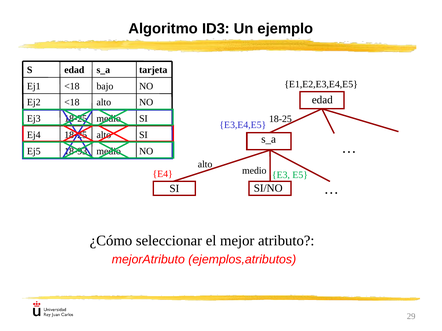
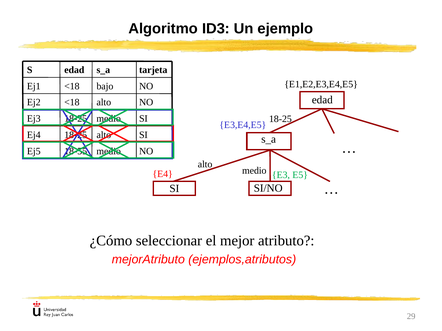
18-93: 18-93 -> 18-55
